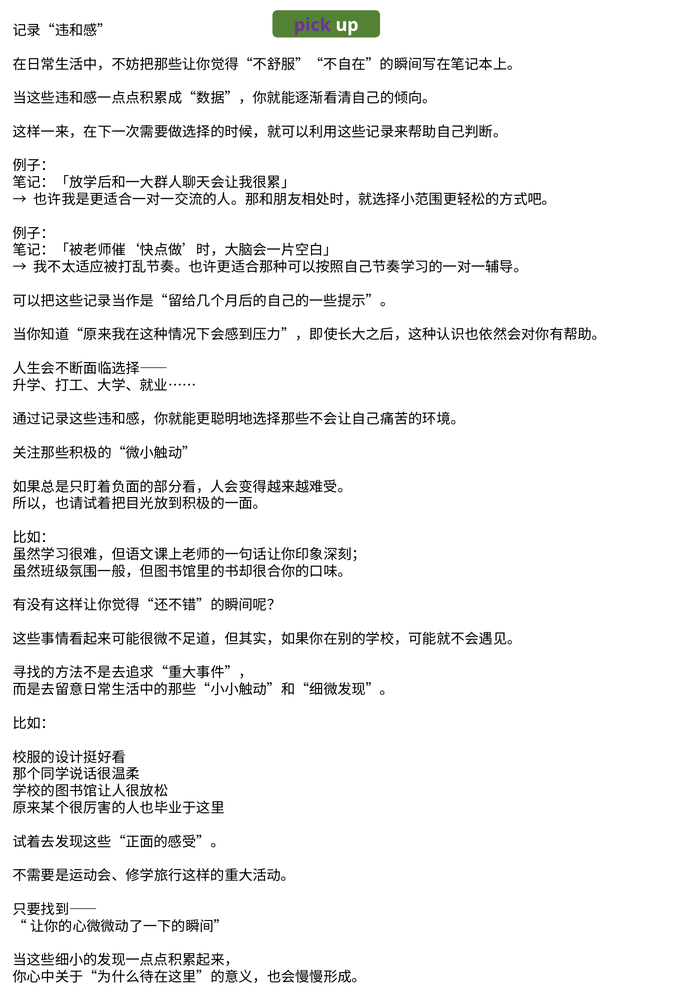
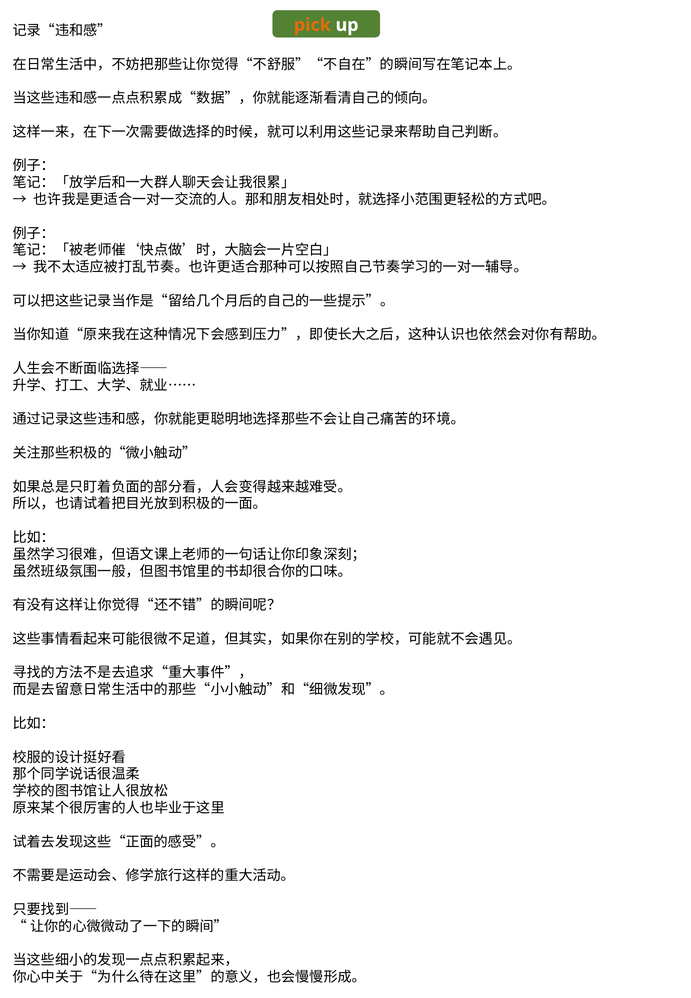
pick colour: purple -> orange
